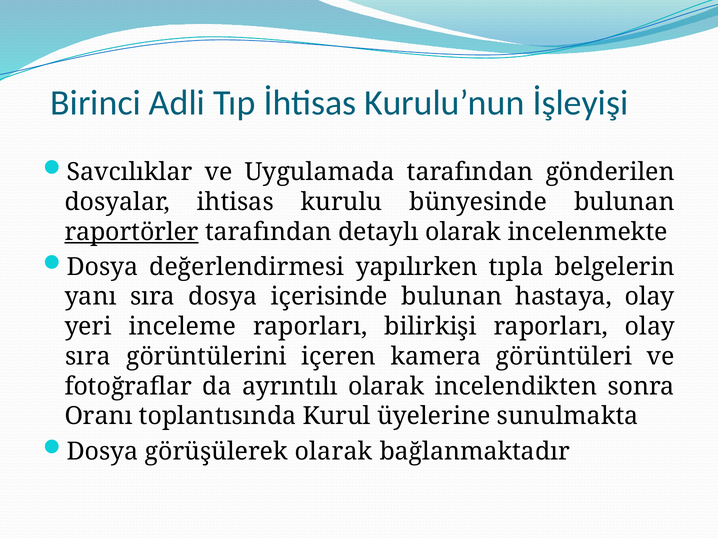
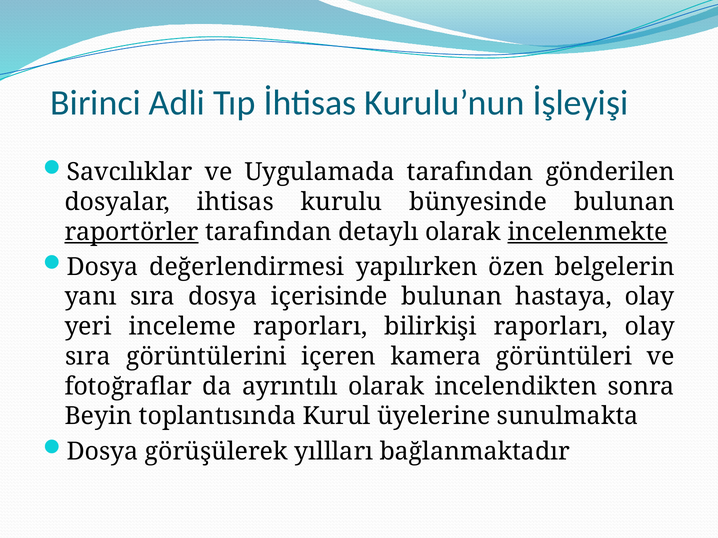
incelenmekte underline: none -> present
tıpla: tıpla -> özen
Oranı: Oranı -> Beyin
görüşülerek olarak: olarak -> yıllları
